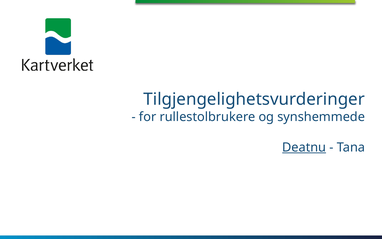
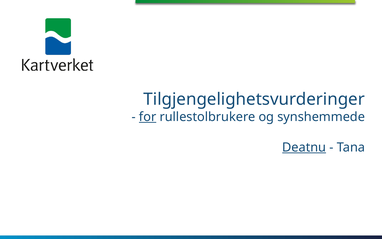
for underline: none -> present
